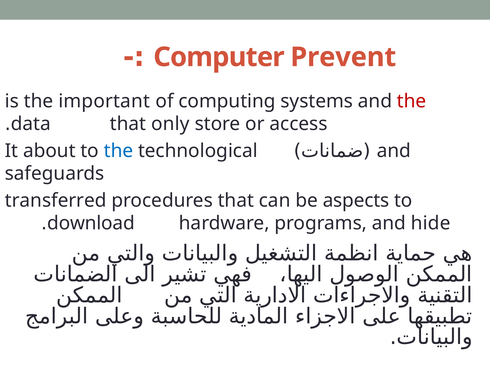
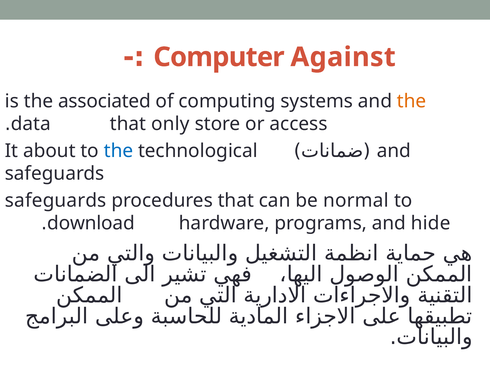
Prevent: Prevent -> Against
important: important -> associated
the at (412, 101) colour: red -> orange
transferred at (56, 200): transferred -> safeguards
aspects: aspects -> normal
